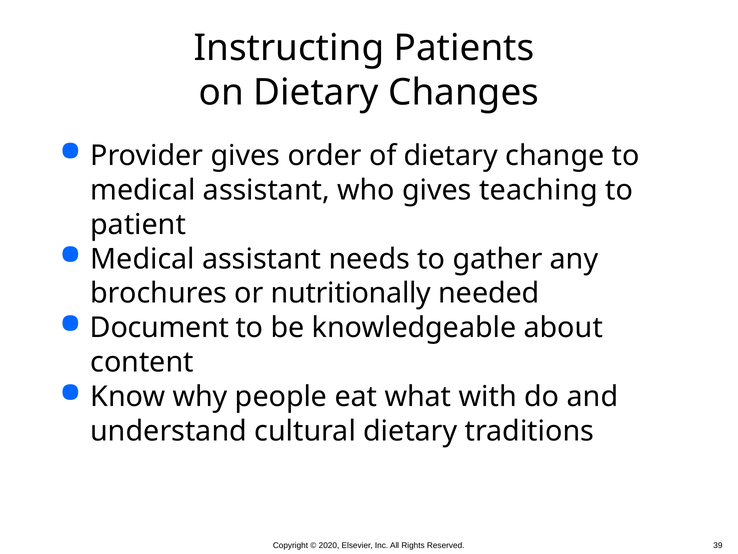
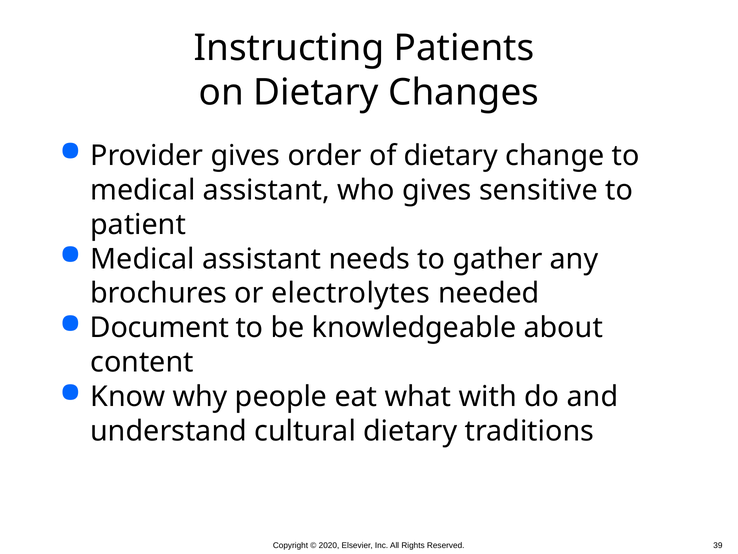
teaching: teaching -> sensitive
nutritionally: nutritionally -> electrolytes
